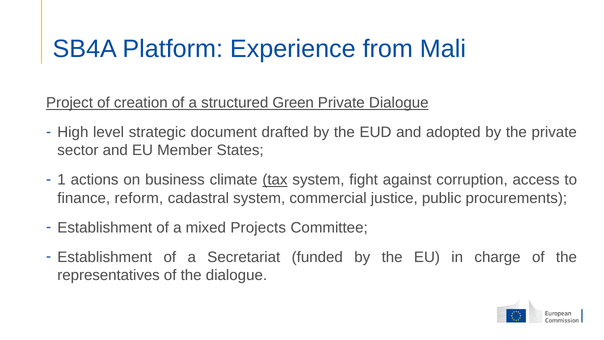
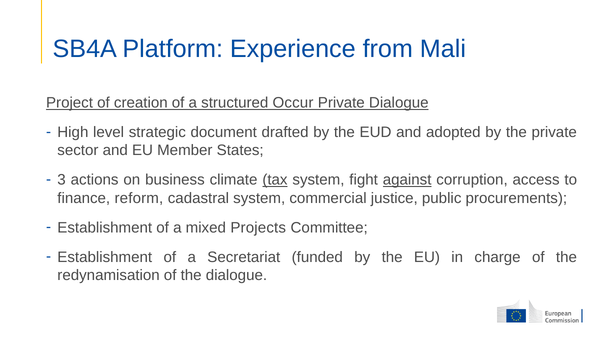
Green: Green -> Occur
1: 1 -> 3
against underline: none -> present
representatives: representatives -> redynamisation
